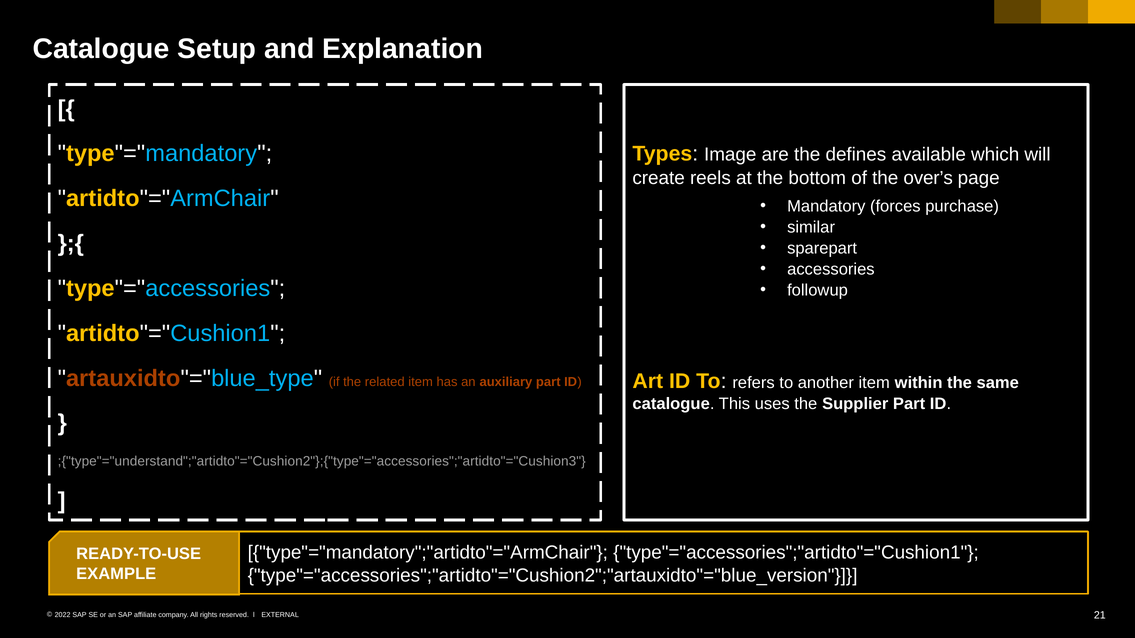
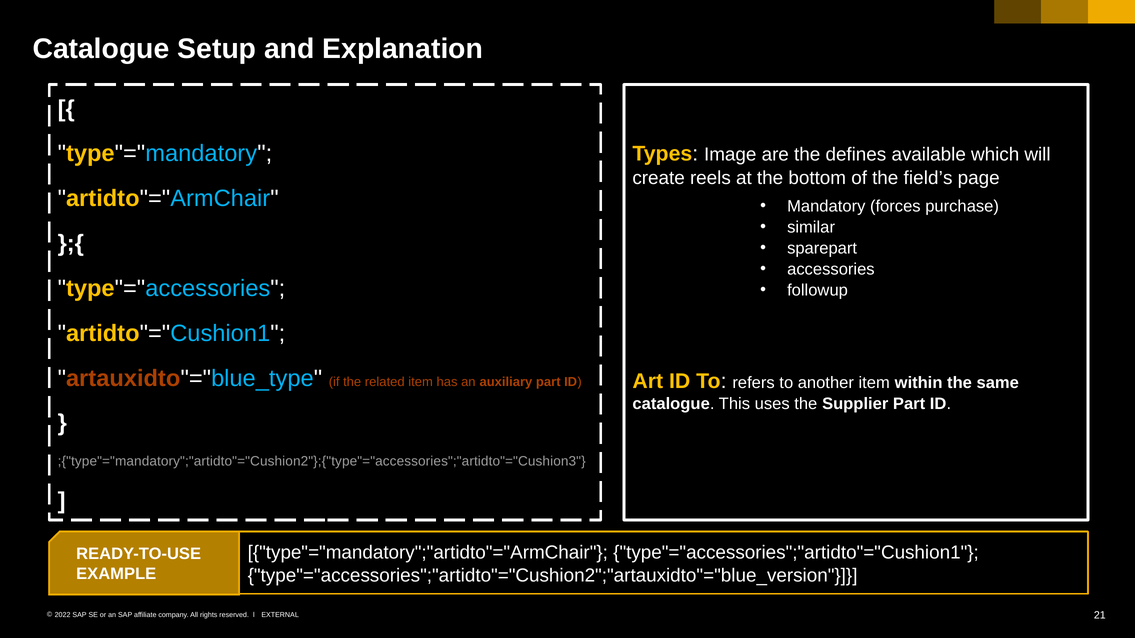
over’s: over’s -> field’s
;{"type"="understand";"artidto"="Cushion2"};{"type"="accessories";"artidto"="Cushion3: ;{"type"="understand";"artidto"="Cushion2"};{"type"="accessories";"artidto"="Cushion3 -> ;{"type"="mandatory";"artidto"="Cushion2"};{"type"="accessories";"artidto"="Cushion3
